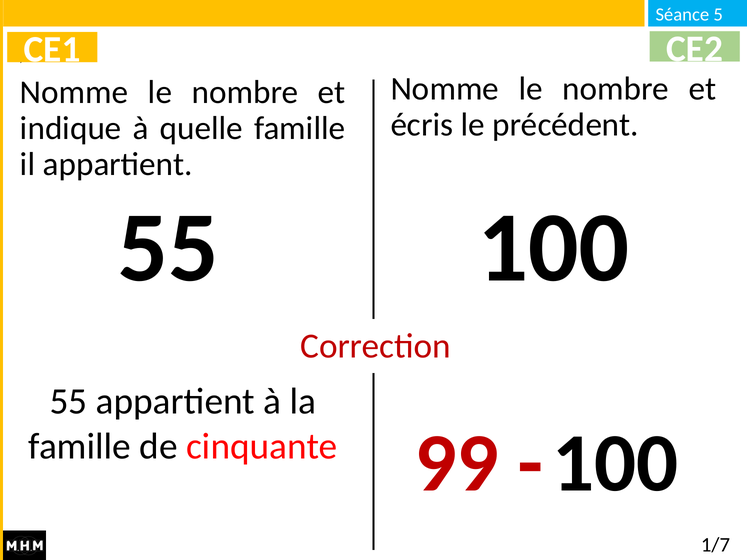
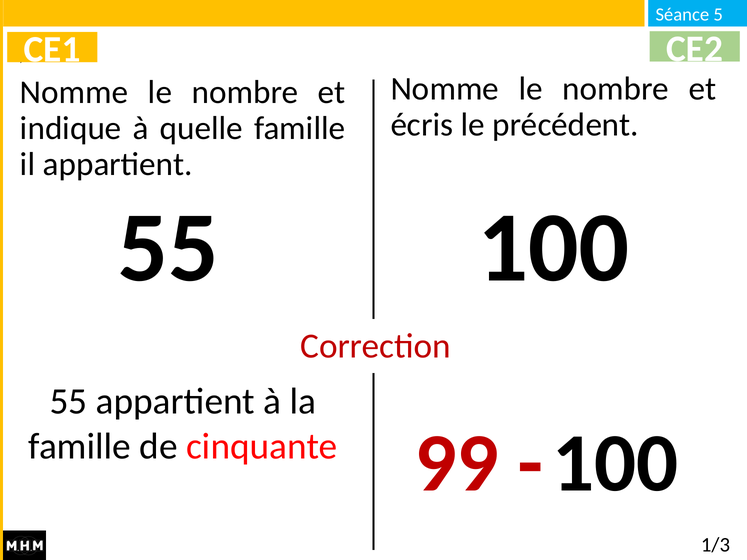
1/7: 1/7 -> 1/3
